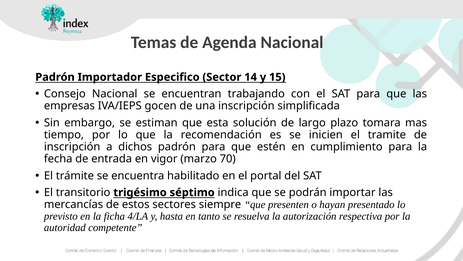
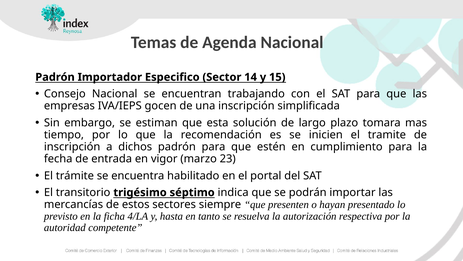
70: 70 -> 23
